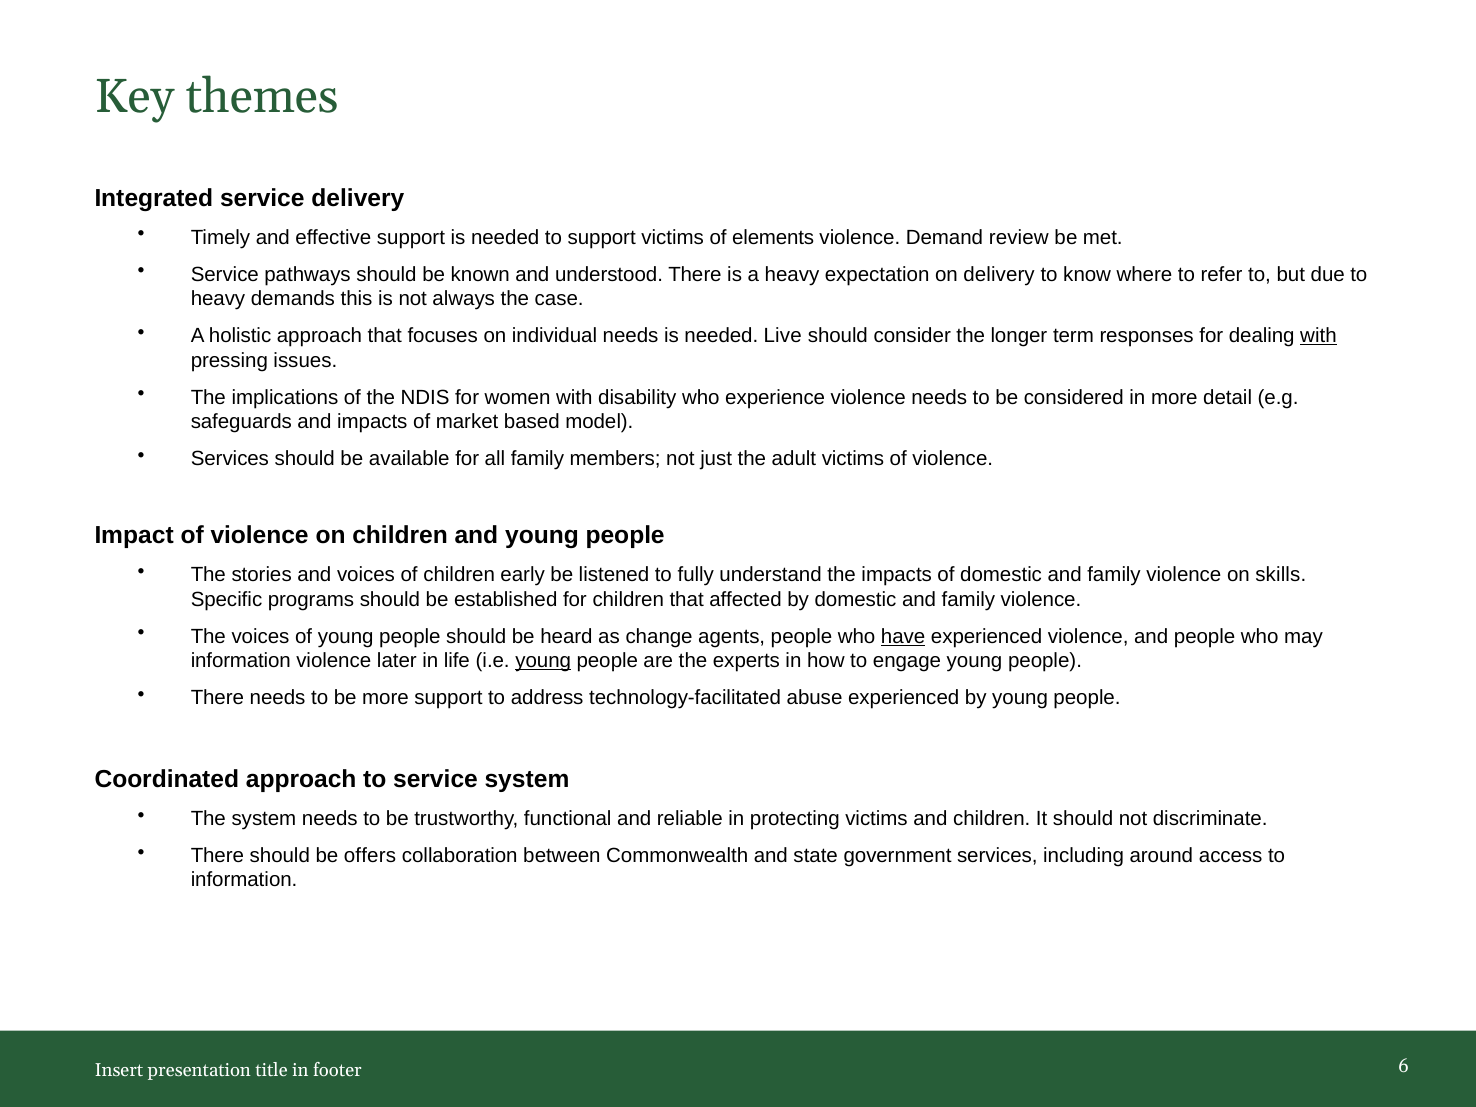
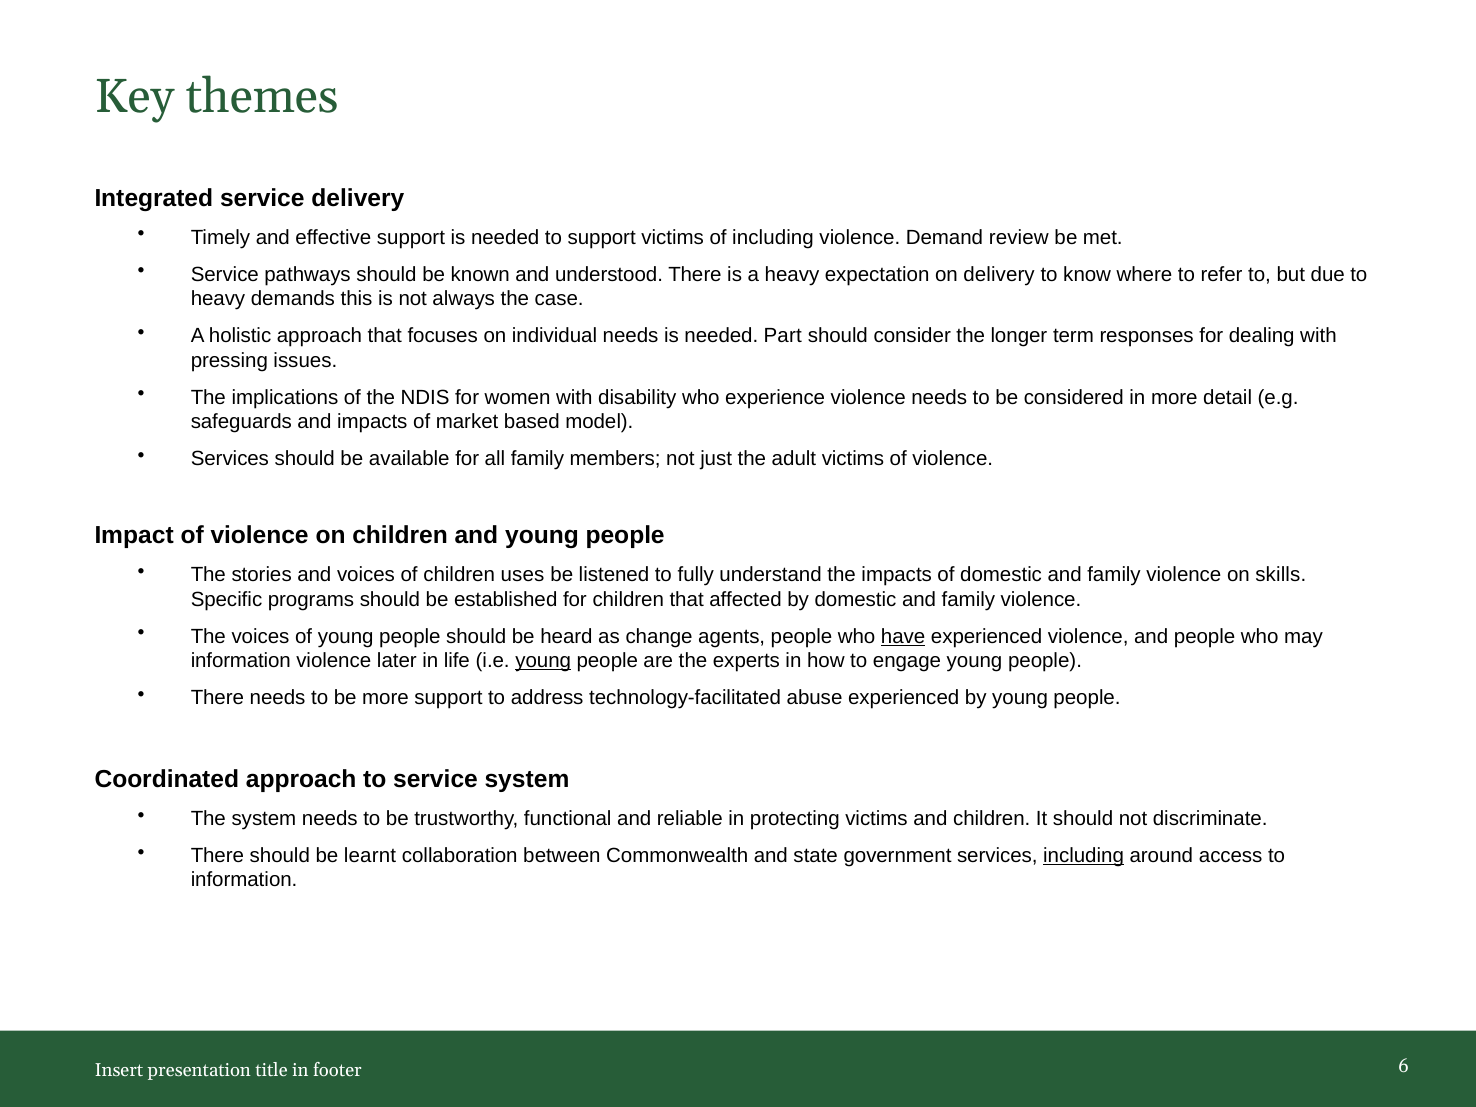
of elements: elements -> including
Live: Live -> Part
with at (1318, 336) underline: present -> none
early: early -> uses
offers: offers -> learnt
including at (1084, 856) underline: none -> present
